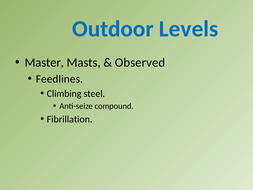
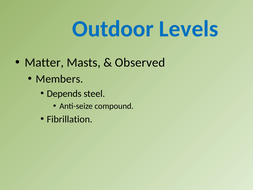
Master: Master -> Matter
Feedlines: Feedlines -> Members
Climbing: Climbing -> Depends
